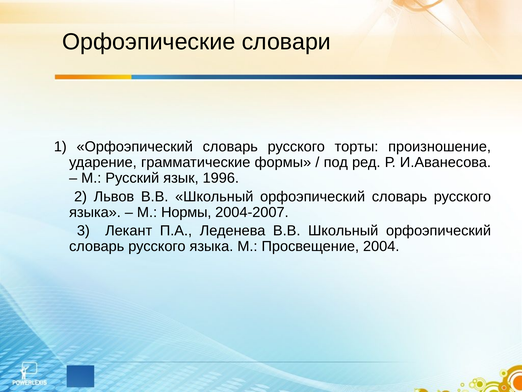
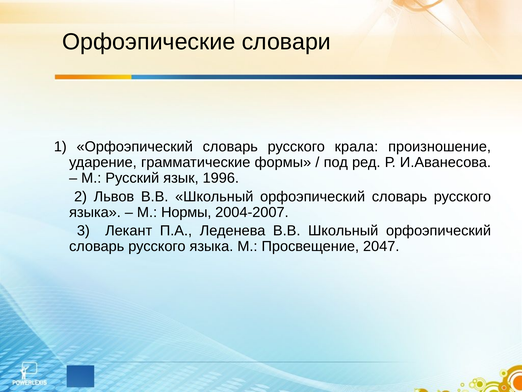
торты: торты -> крала
2004: 2004 -> 2047
